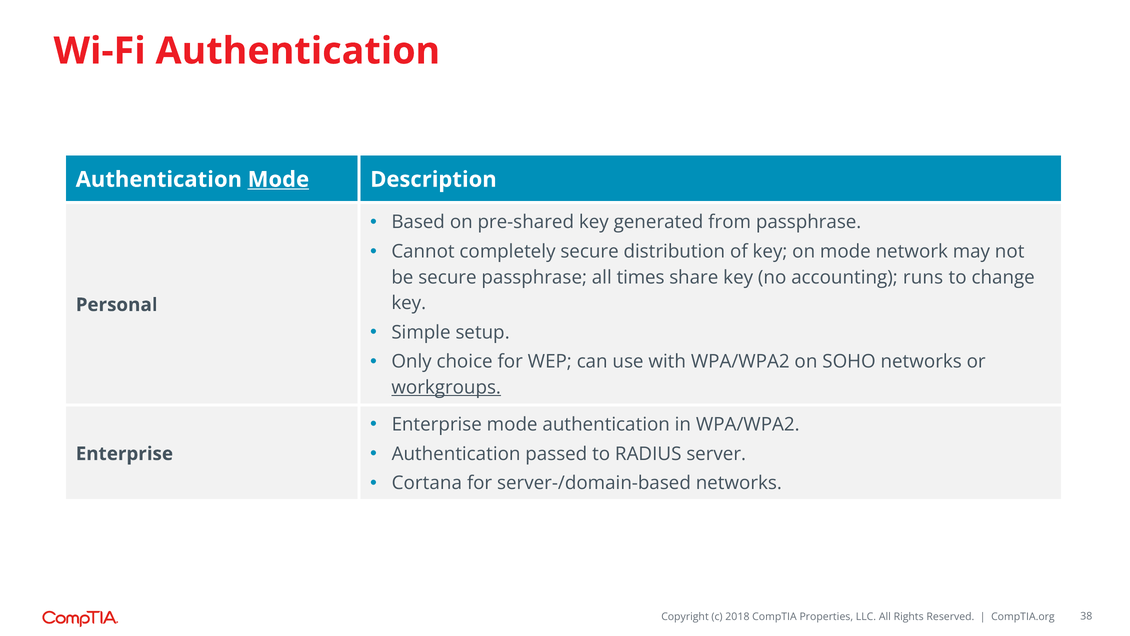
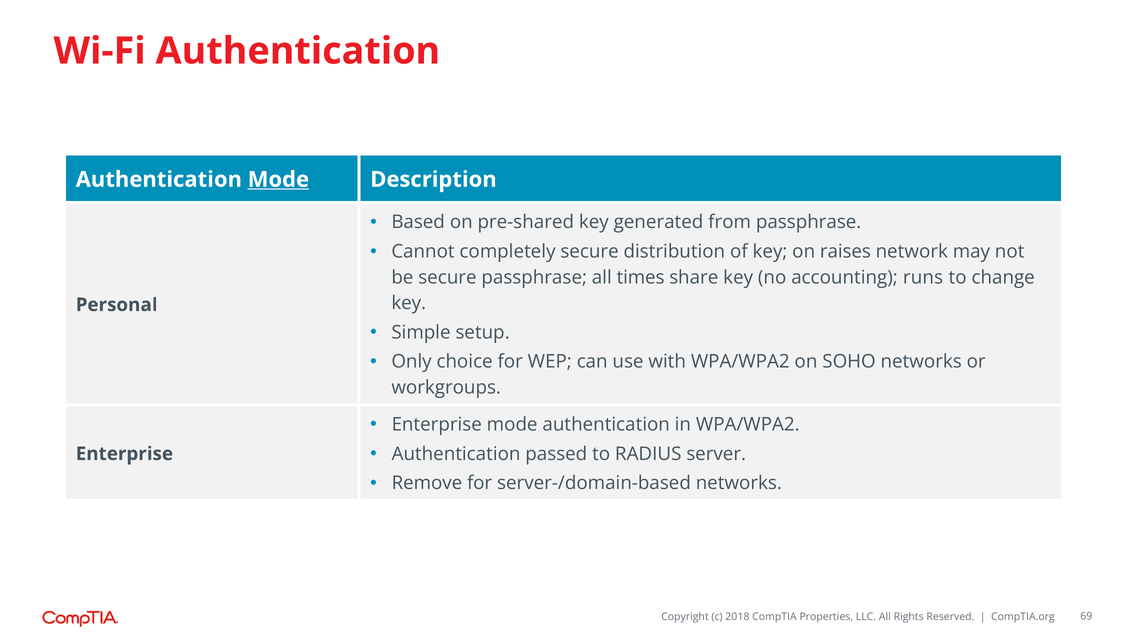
on mode: mode -> raises
workgroups underline: present -> none
Cortana: Cortana -> Remove
38: 38 -> 69
